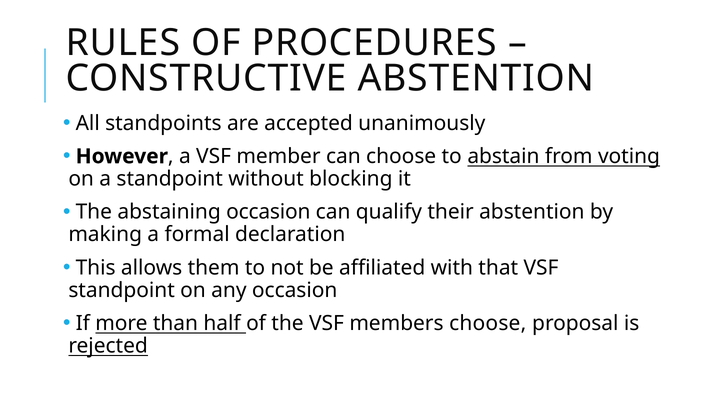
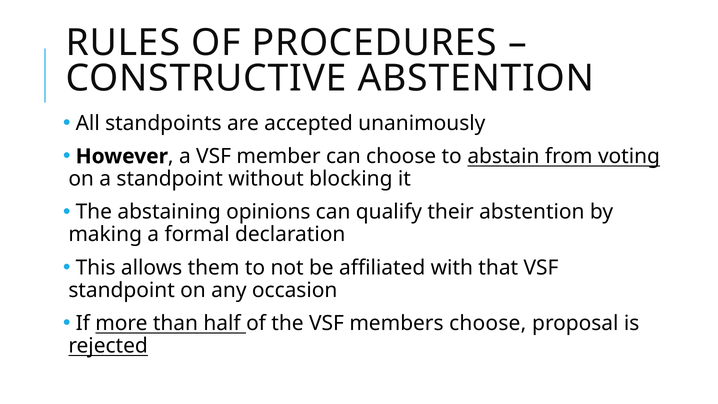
abstaining occasion: occasion -> opinions
